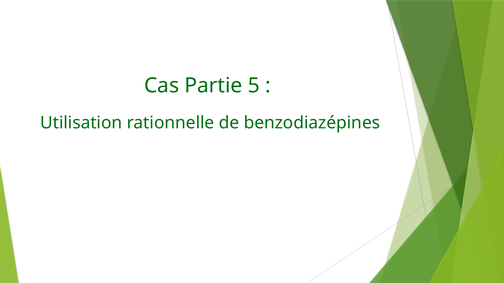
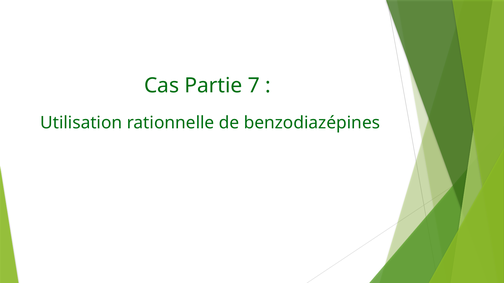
5: 5 -> 7
